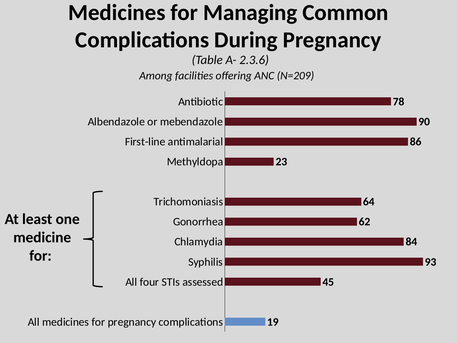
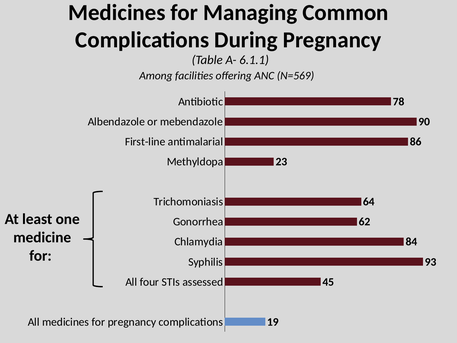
2.3.6: 2.3.6 -> 6.1.1
N=209: N=209 -> N=569
